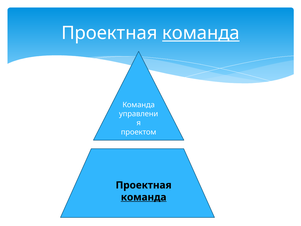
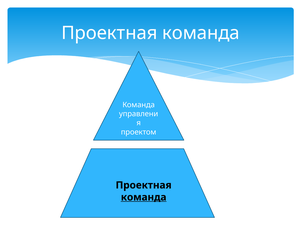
команда at (201, 33) underline: present -> none
